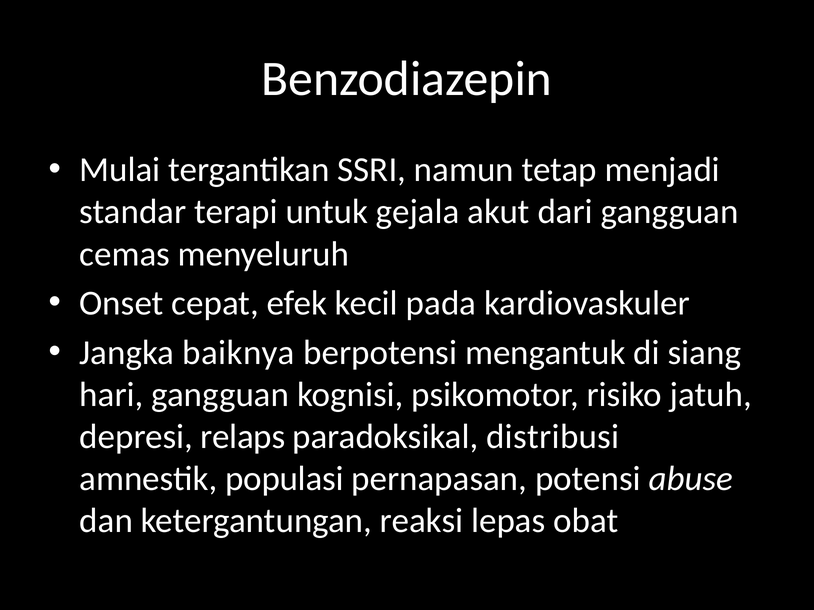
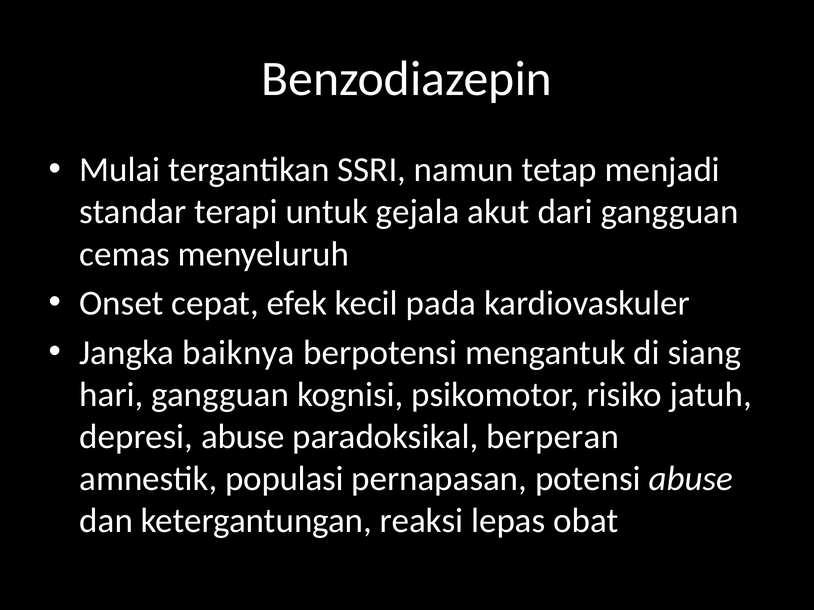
depresi relaps: relaps -> abuse
distribusi: distribusi -> berperan
